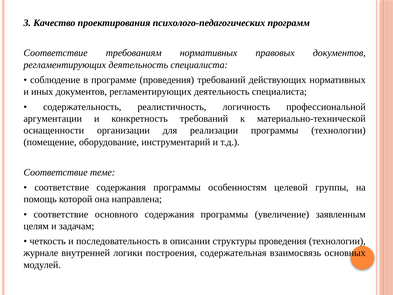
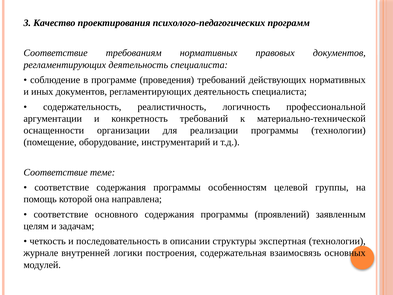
увеличение: увеличение -> проявлений
структуры проведения: проведения -> экспертная
